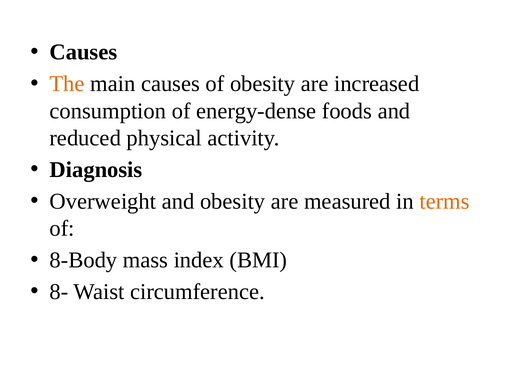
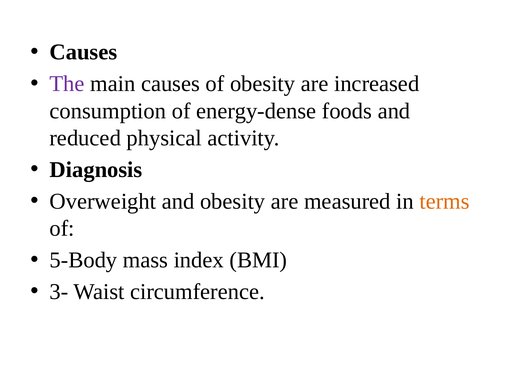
The colour: orange -> purple
8-Body: 8-Body -> 5-Body
8-: 8- -> 3-
